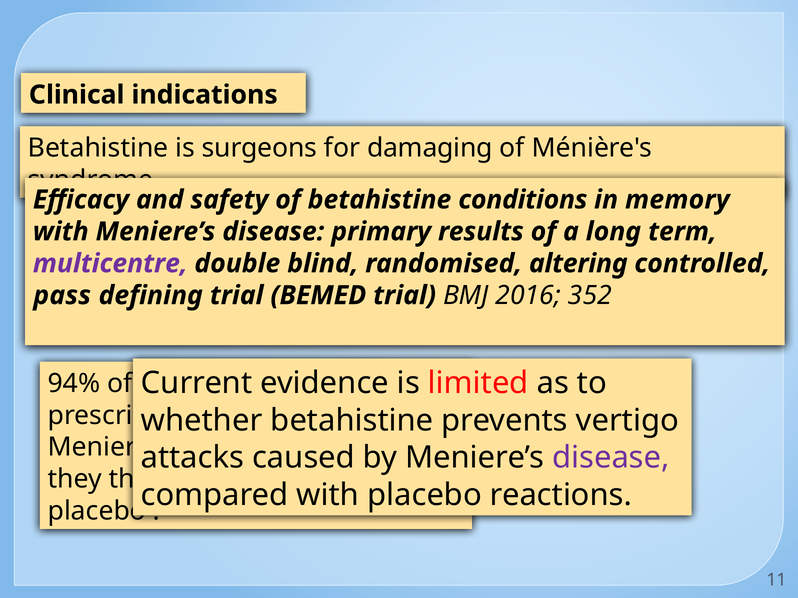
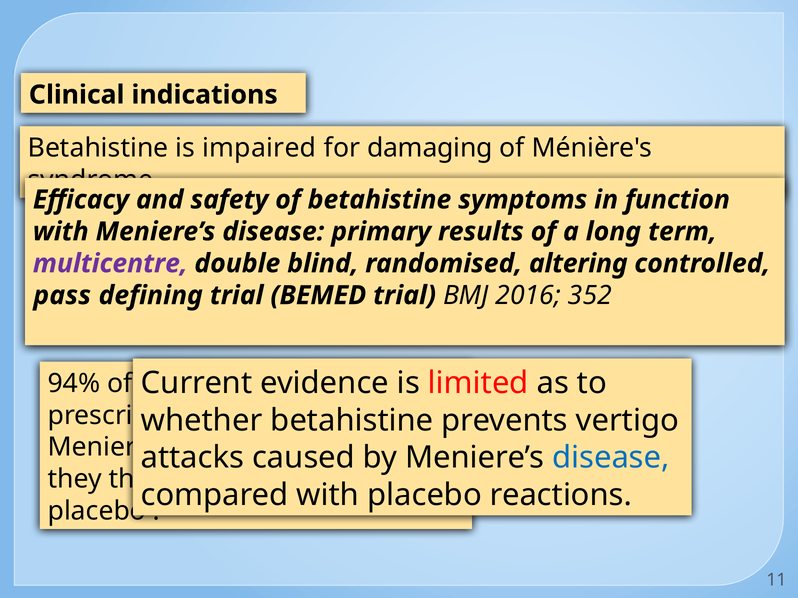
is surgeons: surgeons -> impaired
conditions: conditions -> symptoms
memory: memory -> function
disease at (611, 458) colour: purple -> blue
